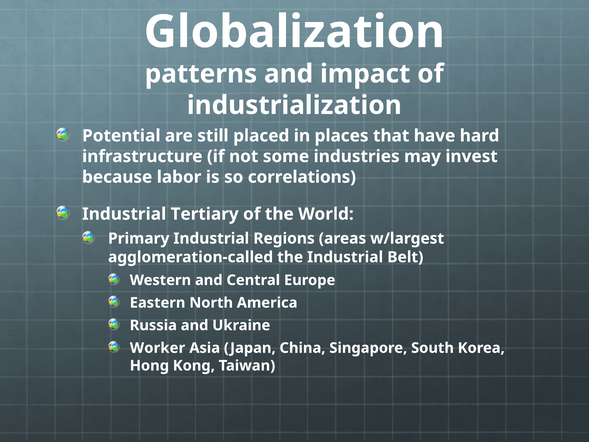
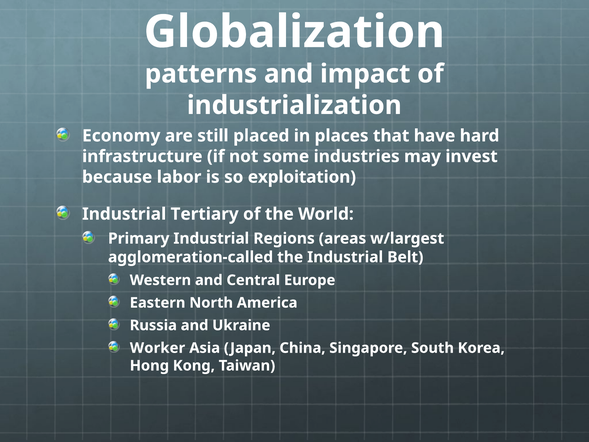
Potential: Potential -> Economy
correlations: correlations -> exploitation
